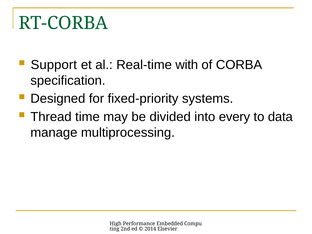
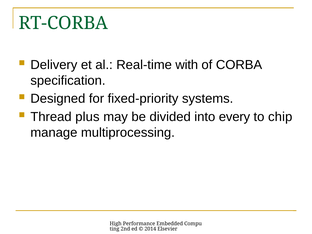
Support: Support -> Delivery
time: time -> plus
data: data -> chip
